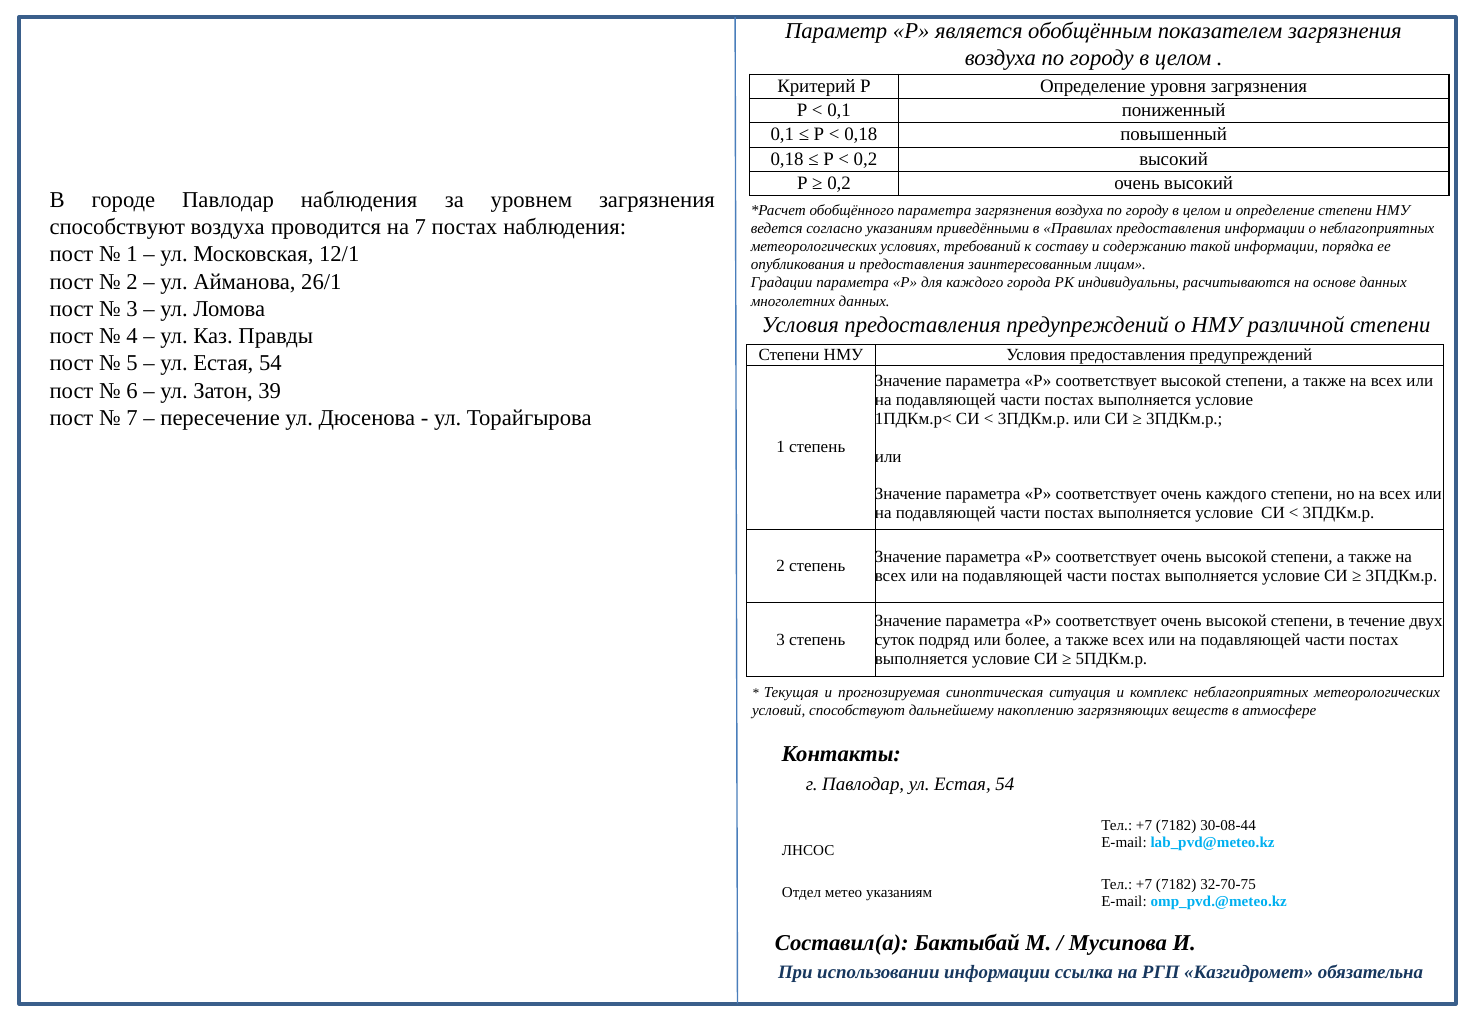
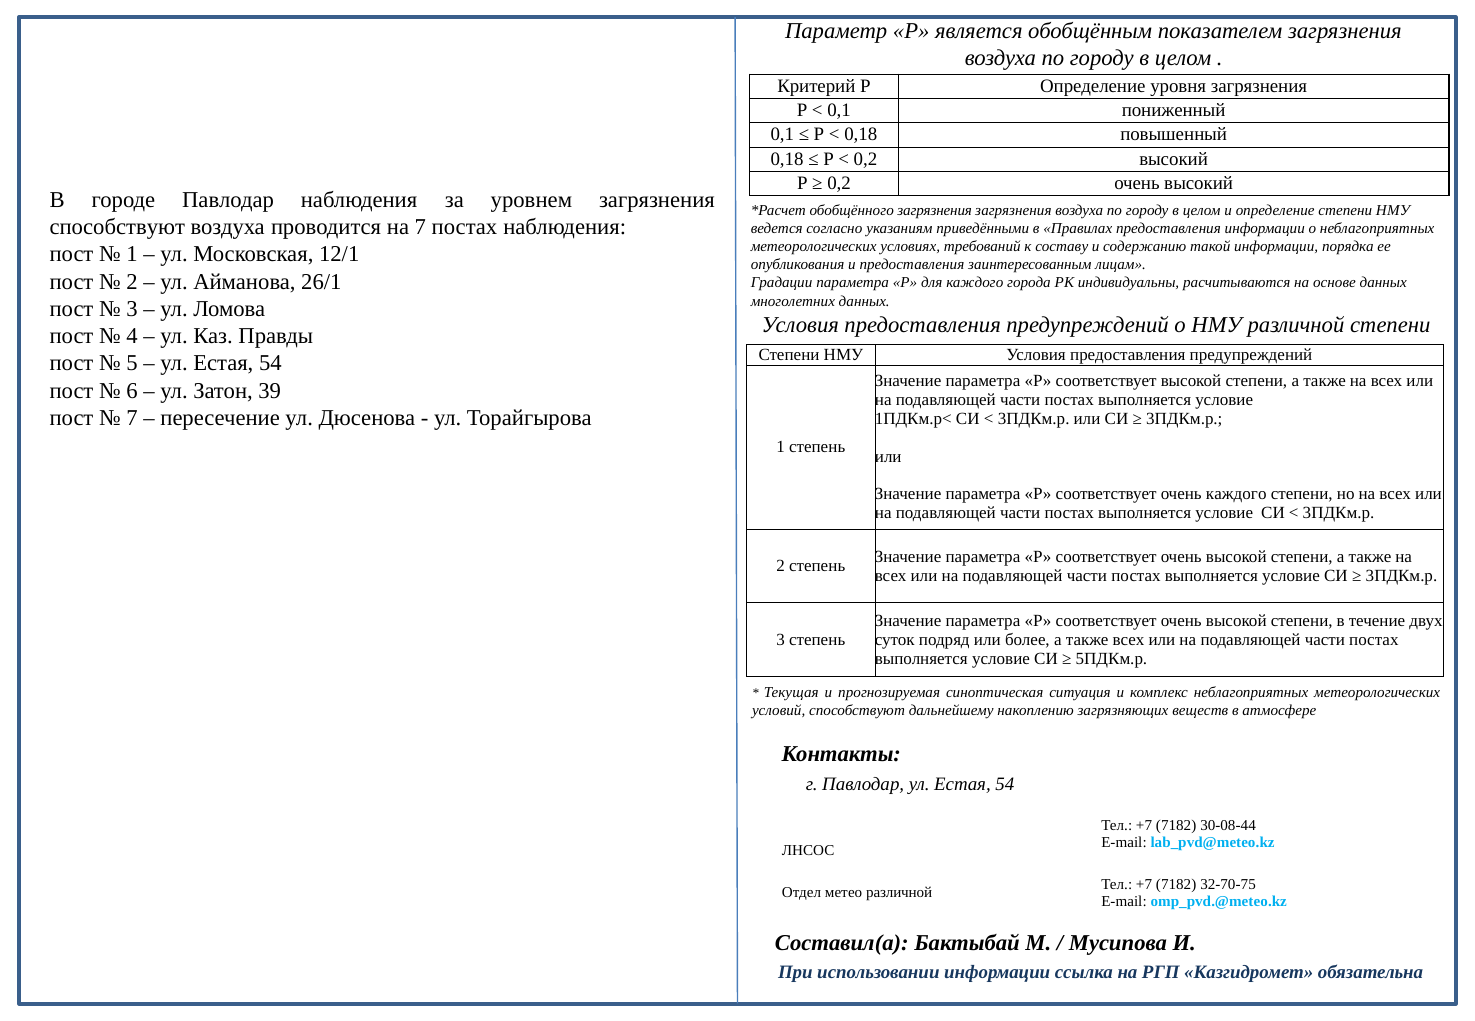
обобщённого параметра: параметра -> загрязнения
метео указаниям: указаниям -> различной
